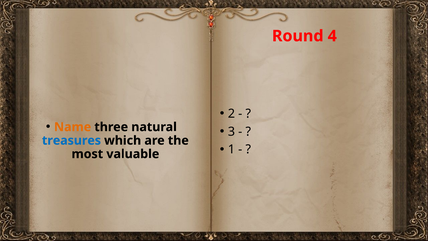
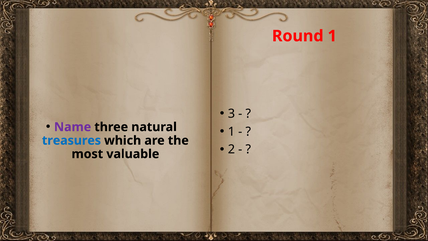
Round 4: 4 -> 1
2: 2 -> 3
Name colour: orange -> purple
3 at (231, 131): 3 -> 1
1: 1 -> 2
